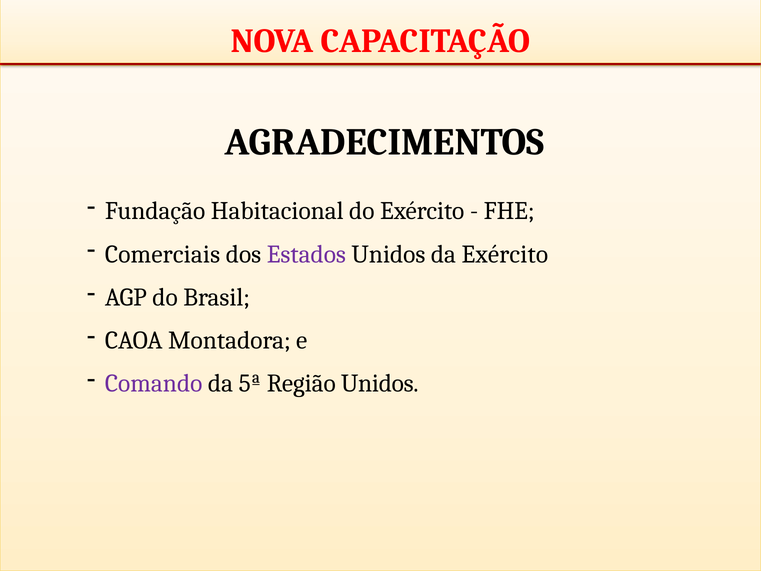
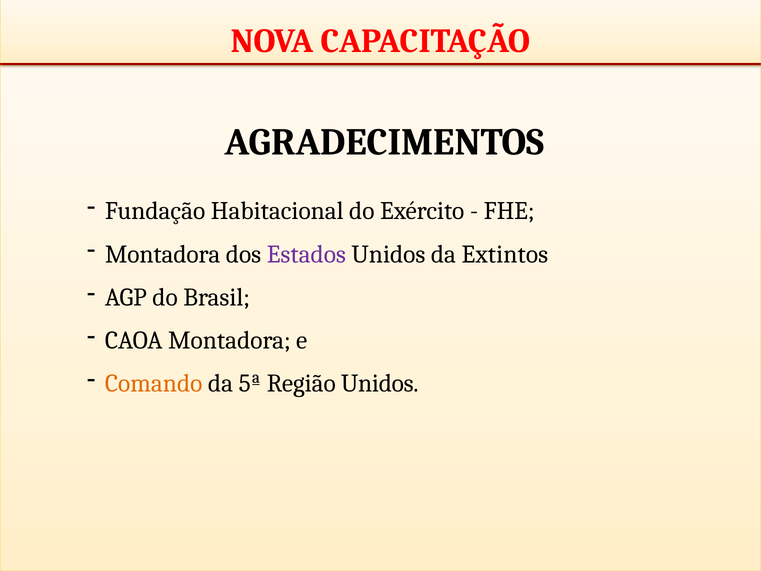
Comerciais at (163, 254): Comerciais -> Montadora
da Exército: Exército -> Extintos
Comando colour: purple -> orange
